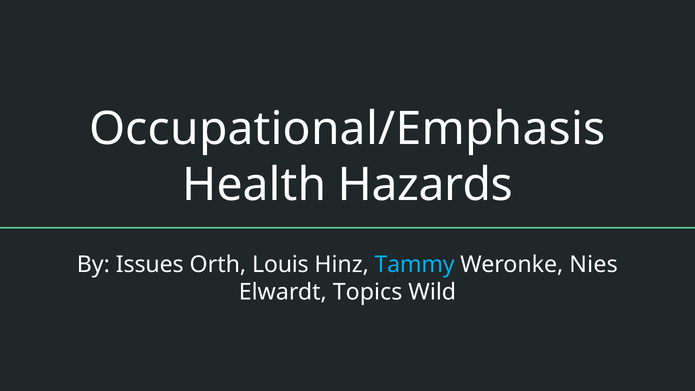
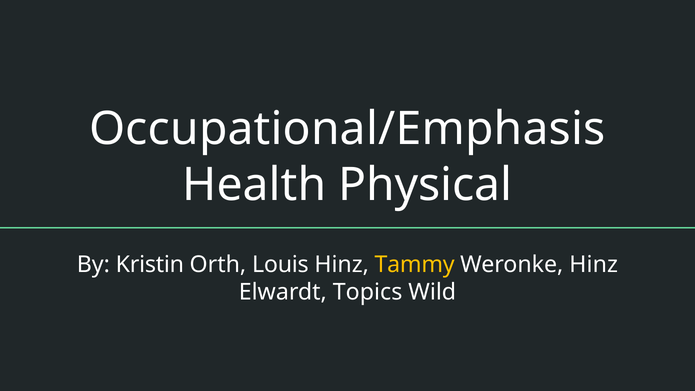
Hazards: Hazards -> Physical
Issues: Issues -> Kristin
Tammy colour: light blue -> yellow
Weronke Nies: Nies -> Hinz
